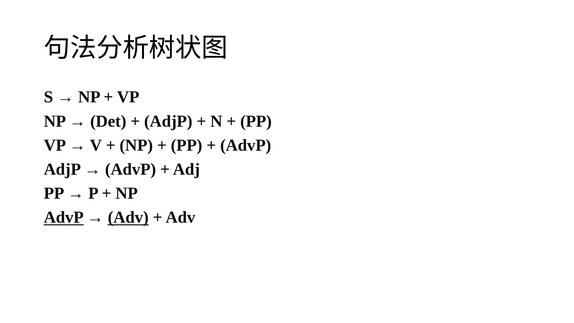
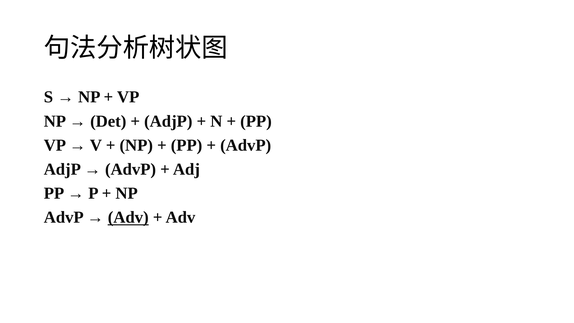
AdvP at (64, 217) underline: present -> none
